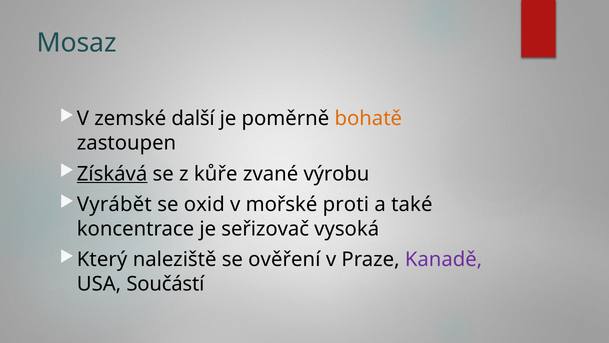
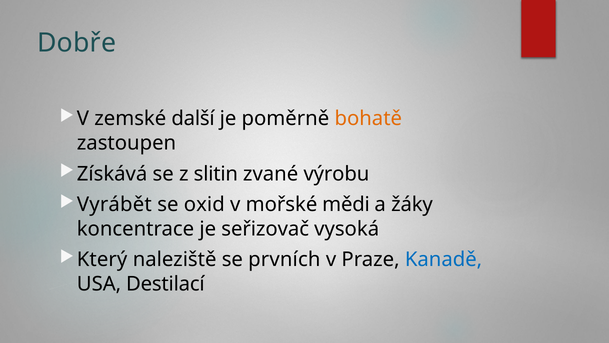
Mosaz: Mosaz -> Dobře
Získává underline: present -> none
kůře: kůře -> slitin
proti: proti -> mědi
také: také -> žáky
ověření: ověření -> prvních
Kanadě colour: purple -> blue
Součástí: Součástí -> Destilací
